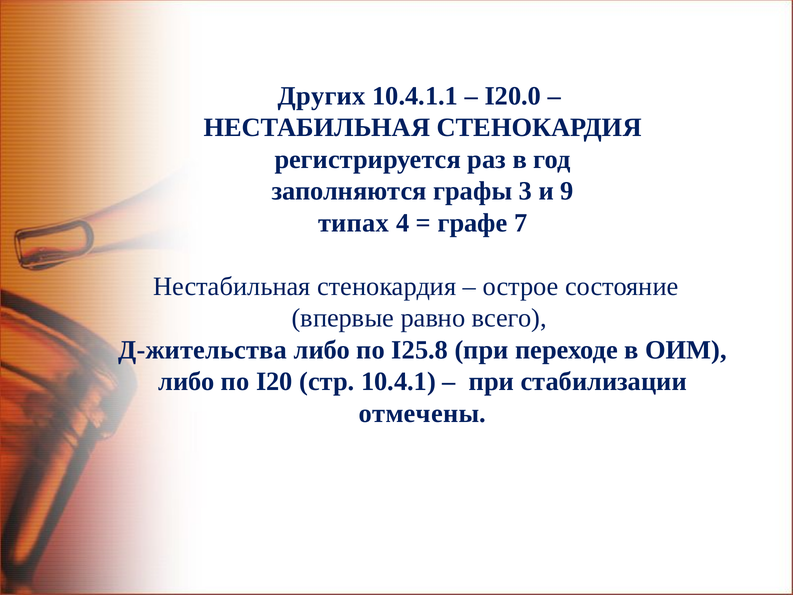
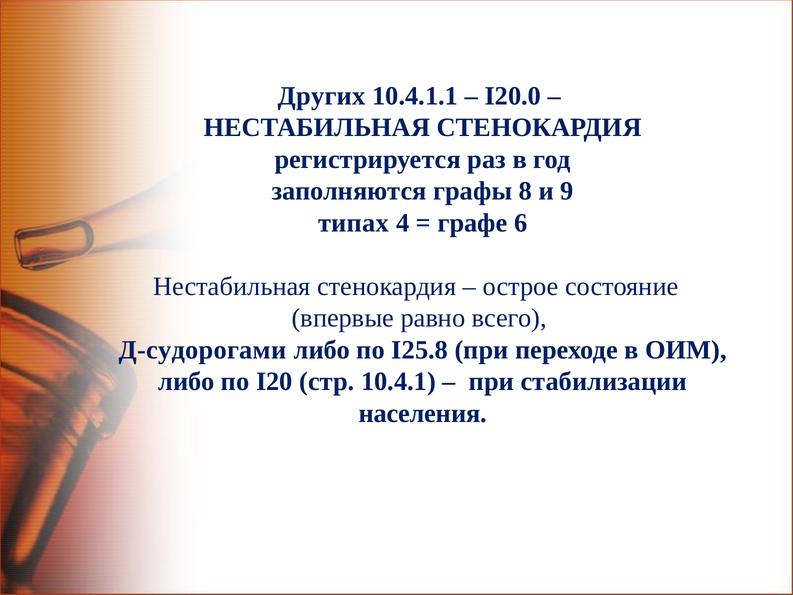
3: 3 -> 8
7: 7 -> 6
Д-жительства: Д-жительства -> Д-судорогами
отмечены: отмечены -> населения
